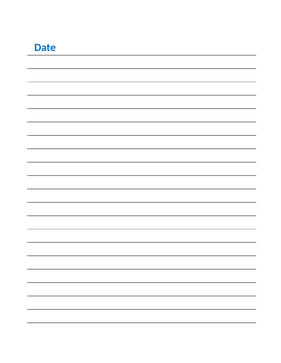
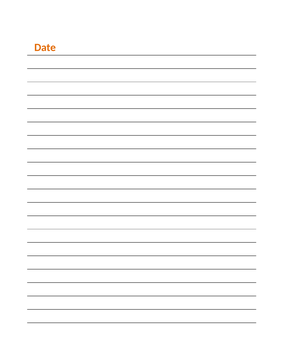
Date colour: blue -> orange
